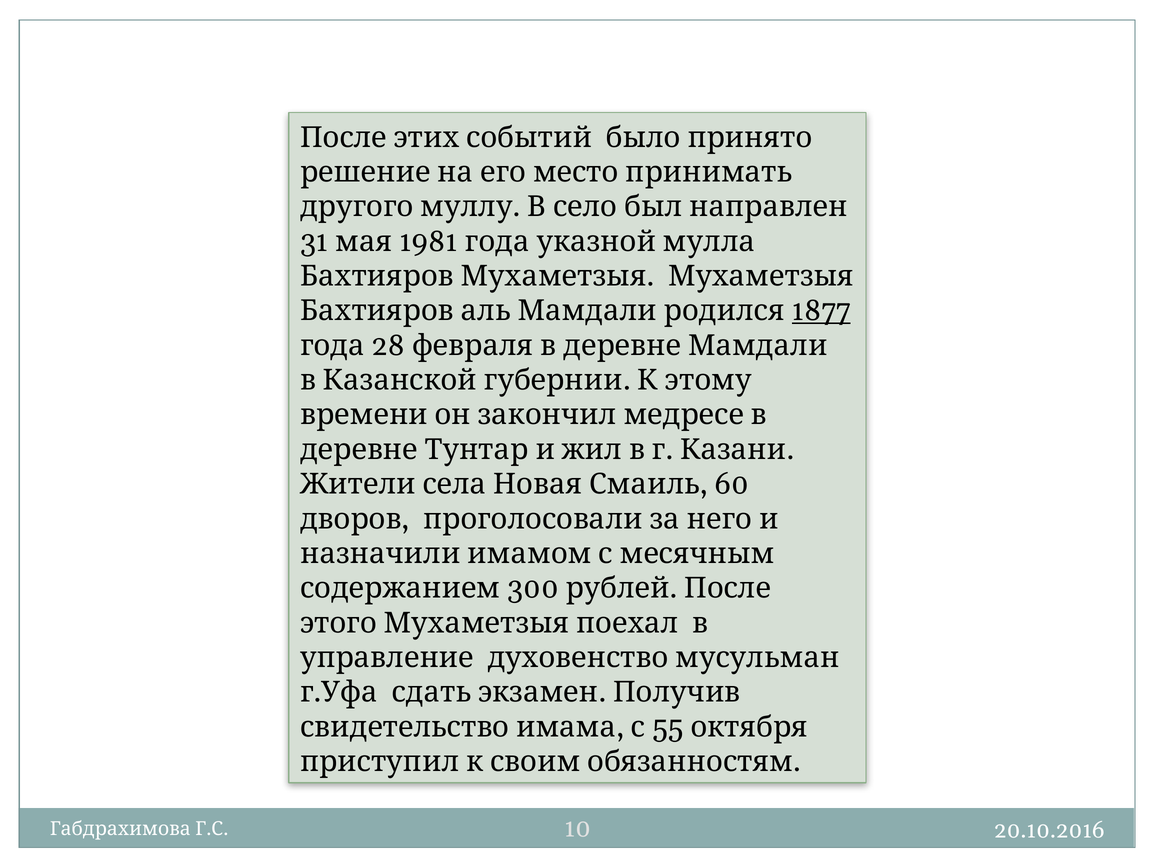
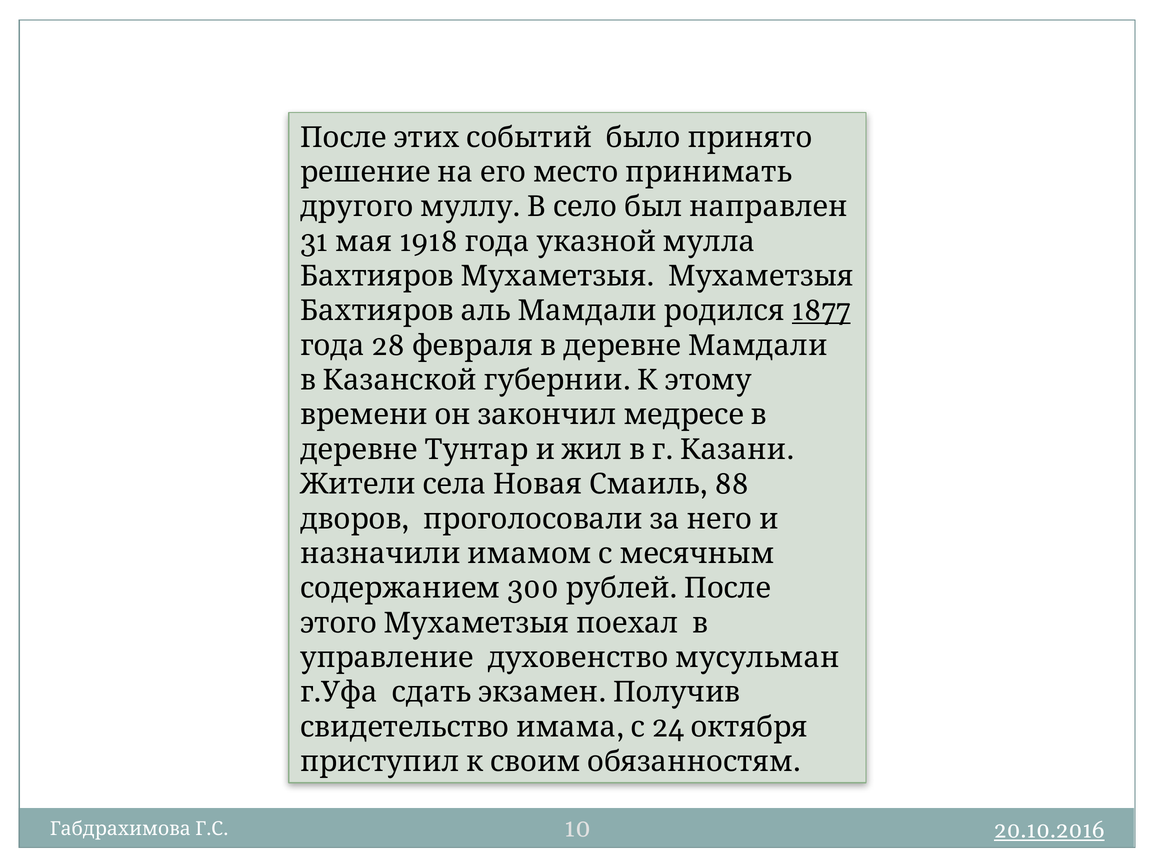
1981: 1981 -> 1918
60: 60 -> 88
55: 55 -> 24
20.10.2016 underline: none -> present
